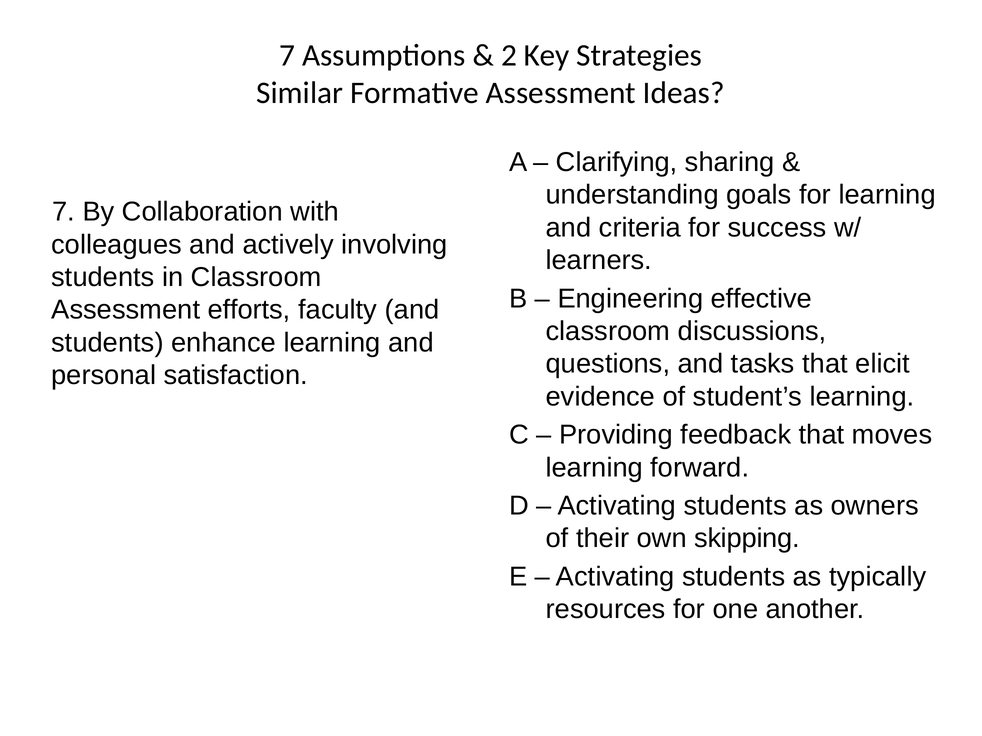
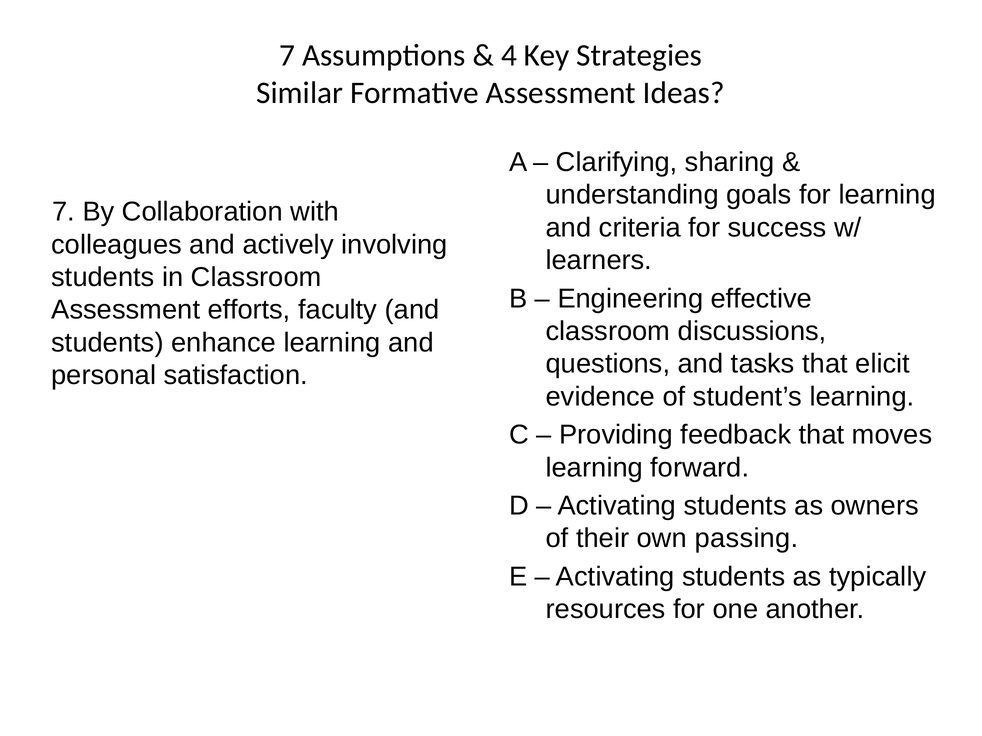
2: 2 -> 4
skipping: skipping -> passing
